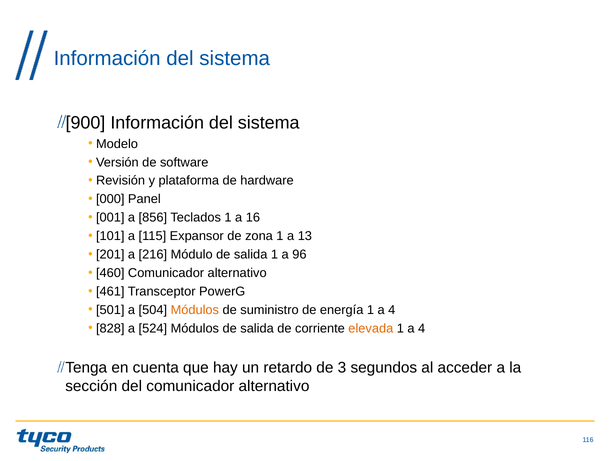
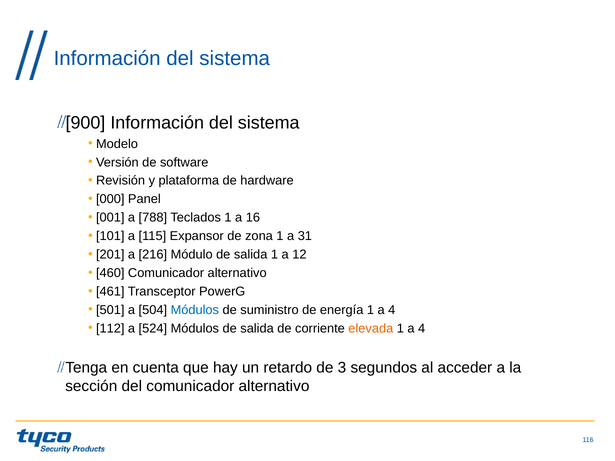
856: 856 -> 788
13: 13 -> 31
96: 96 -> 12
Módulos at (195, 310) colour: orange -> blue
828: 828 -> 112
